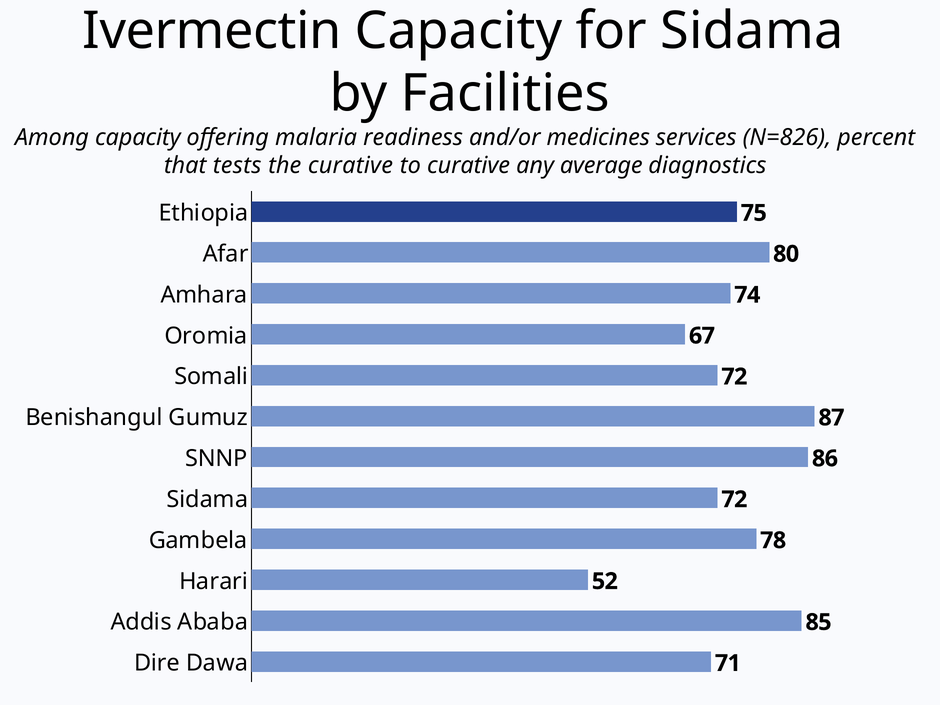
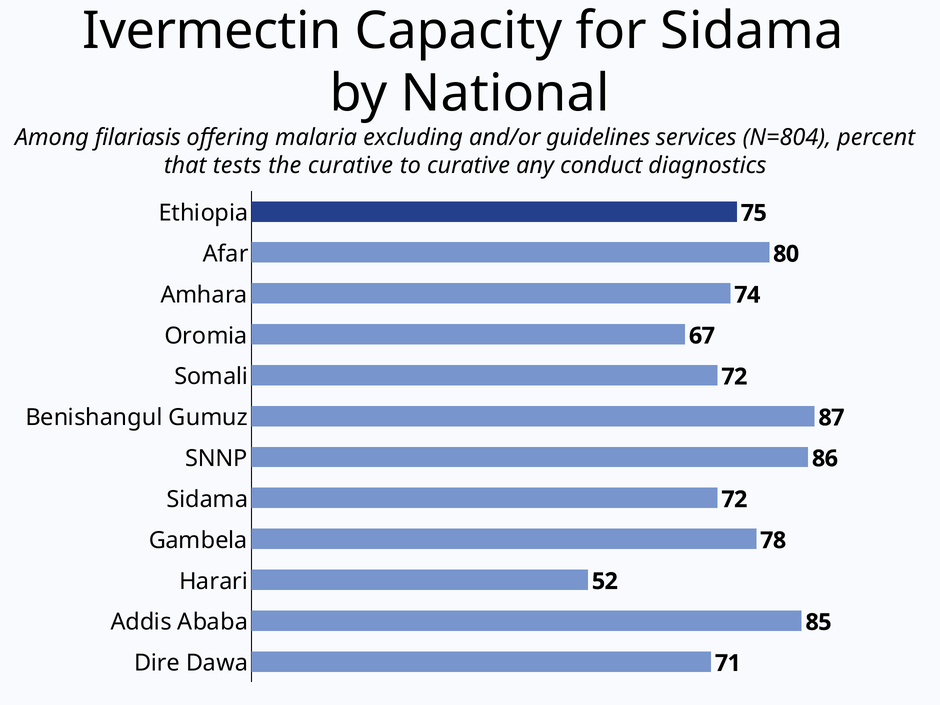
Facilities: Facilities -> National
Among capacity: capacity -> filariasis
readiness: readiness -> excluding
medicines: medicines -> guidelines
N=826: N=826 -> N=804
average: average -> conduct
